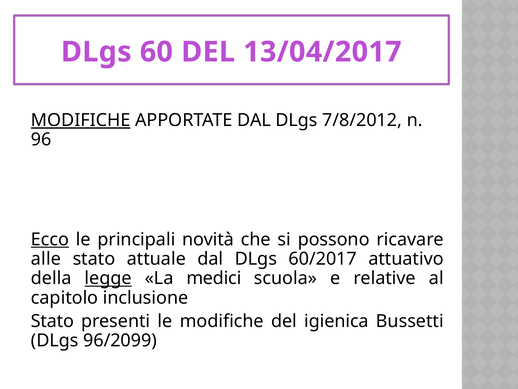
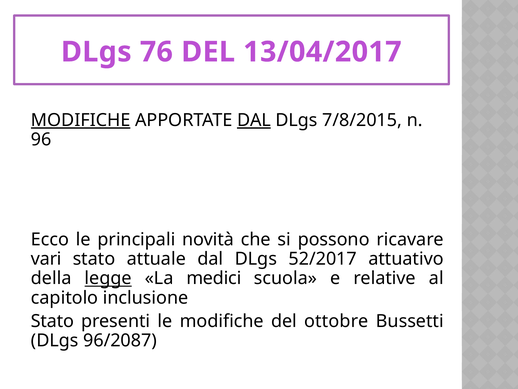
60: 60 -> 76
DAL at (254, 120) underline: none -> present
7/8/2012: 7/8/2012 -> 7/8/2015
Ecco underline: present -> none
alle: alle -> vari
60/2017: 60/2017 -> 52/2017
igienica: igienica -> ottobre
96/2099: 96/2099 -> 96/2087
